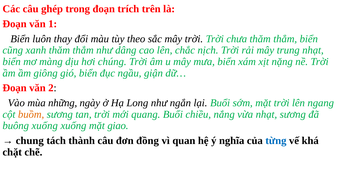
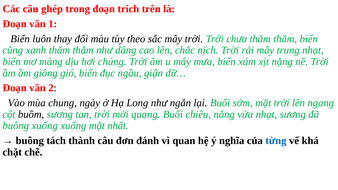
những: những -> chung
buồm colour: orange -> black
giao: giao -> nhất
chung at (30, 141): chung -> buông
đồng: đồng -> đánh
